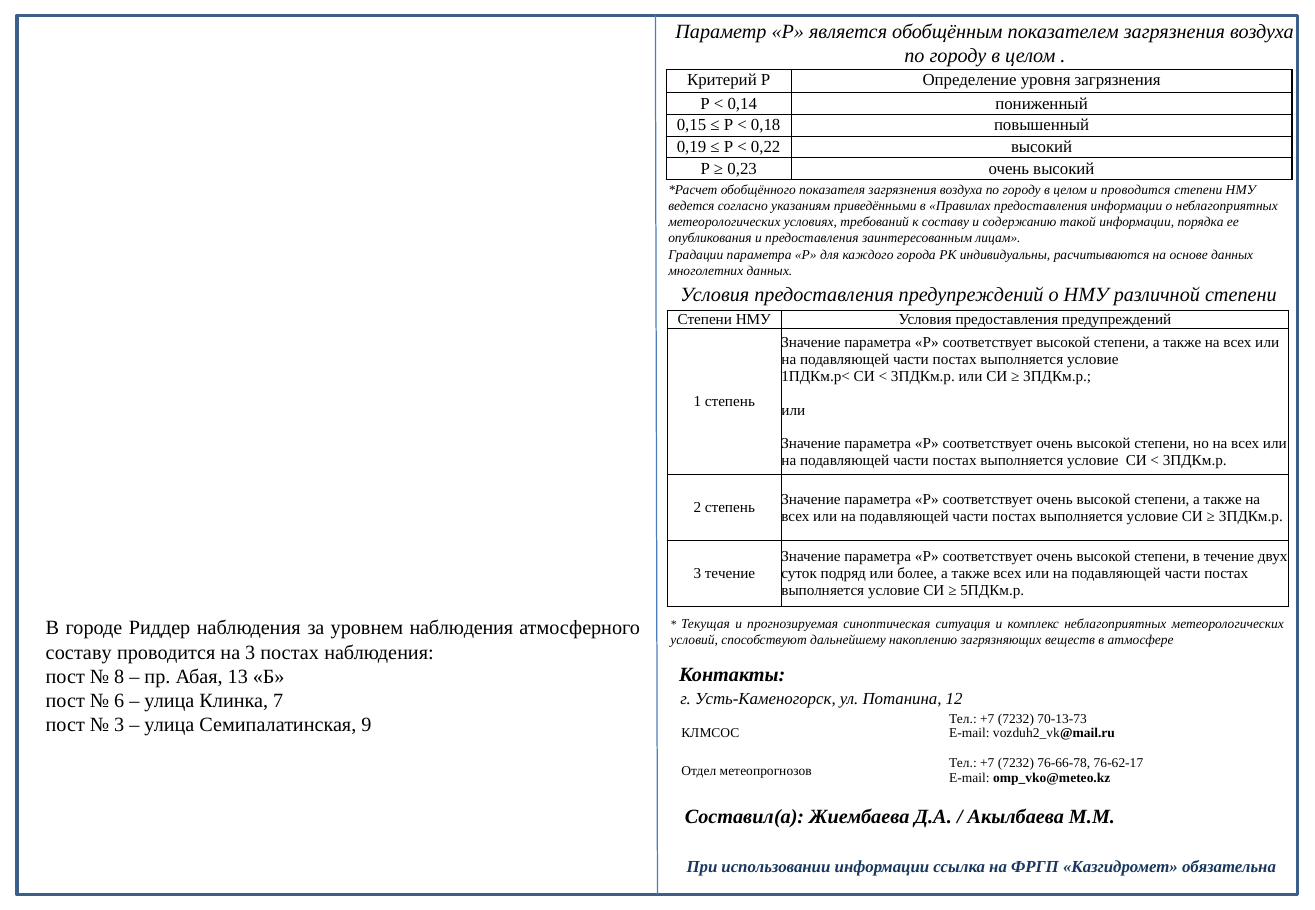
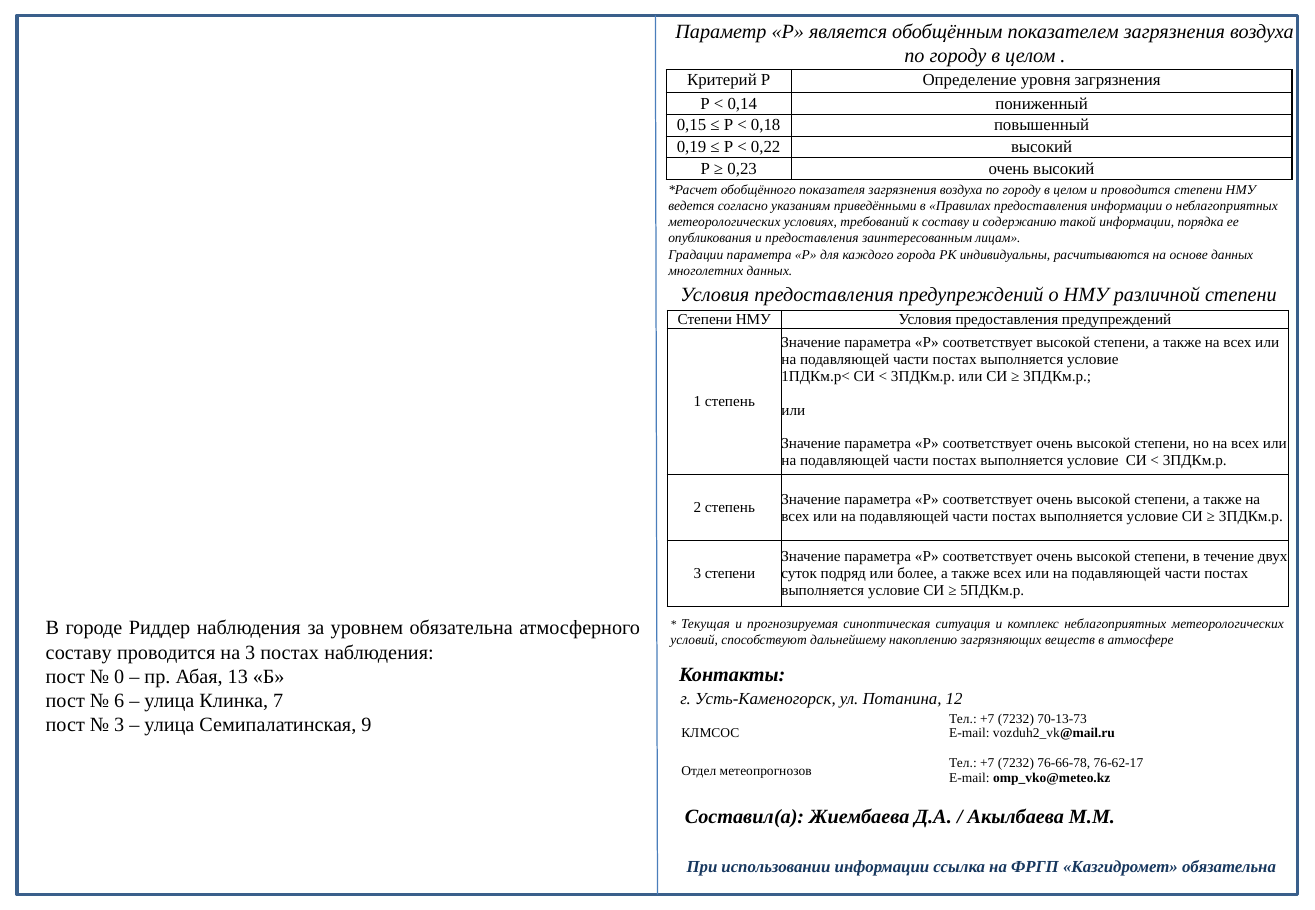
3 течение: течение -> степени
уровнем наблюдения: наблюдения -> обязательна
8: 8 -> 0
